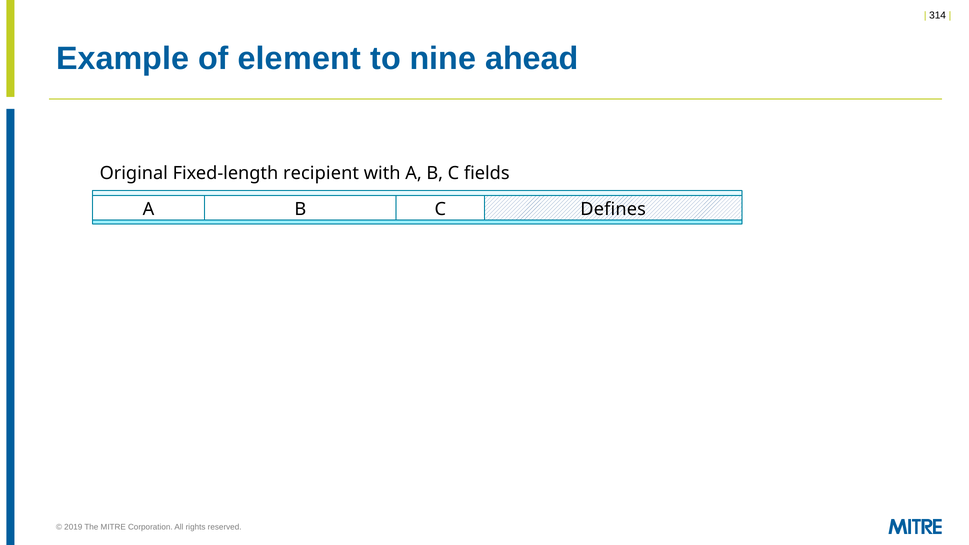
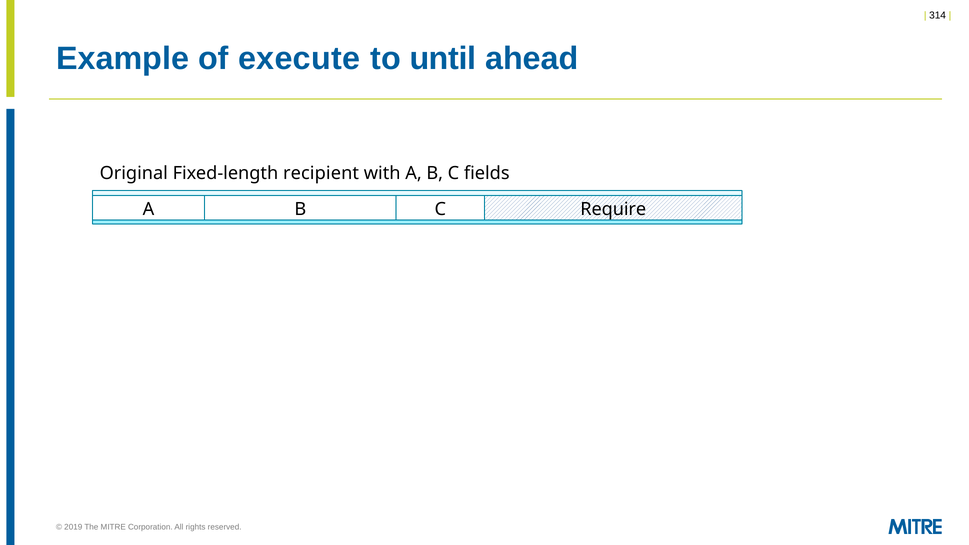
element: element -> execute
nine: nine -> until
Defines: Defines -> Require
